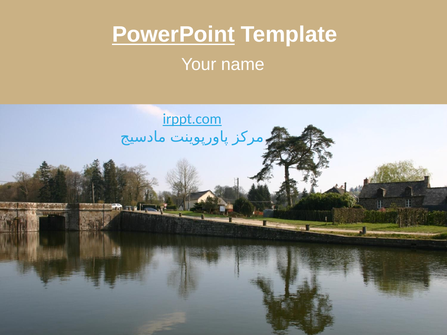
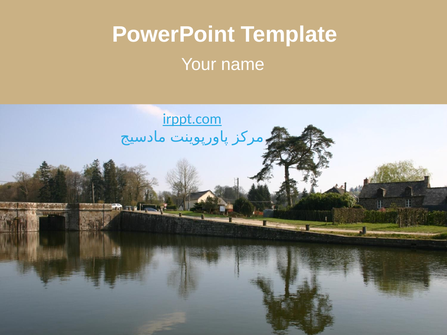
PowerPoint underline: present -> none
